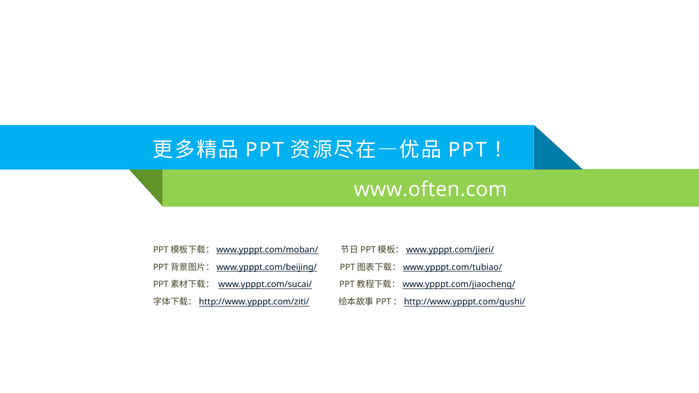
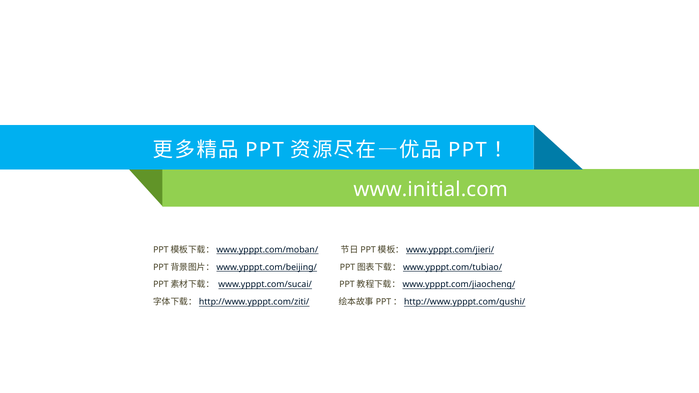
www.often.com: www.often.com -> www.initial.com
